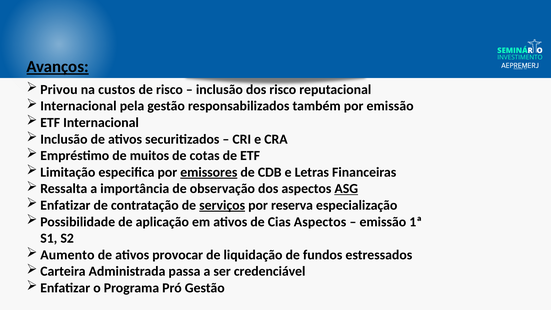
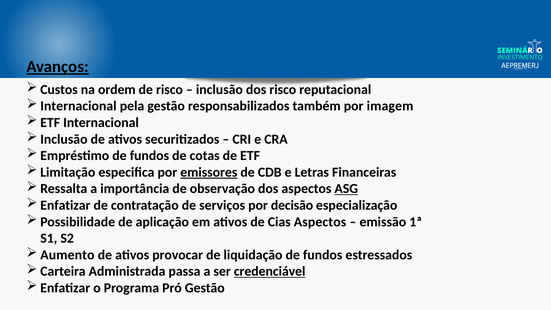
Privou: Privou -> Custos
custos: custos -> ordem
por emissão: emissão -> imagem
Empréstimo de muitos: muitos -> fundos
serviços underline: present -> none
reserva: reserva -> decisão
credenciável underline: none -> present
